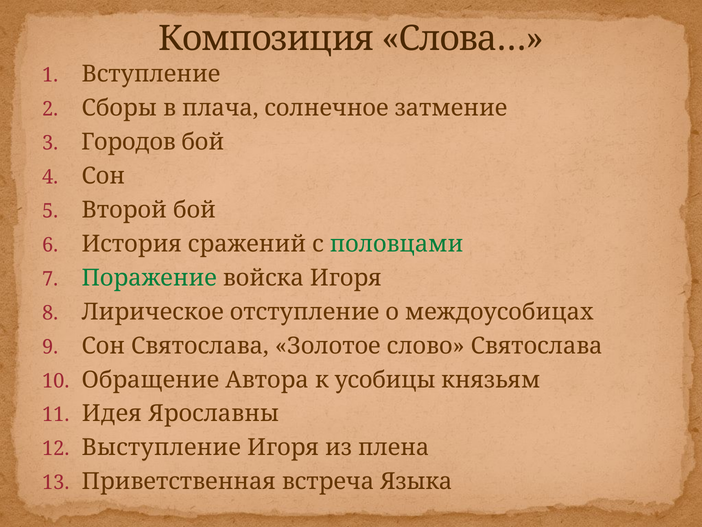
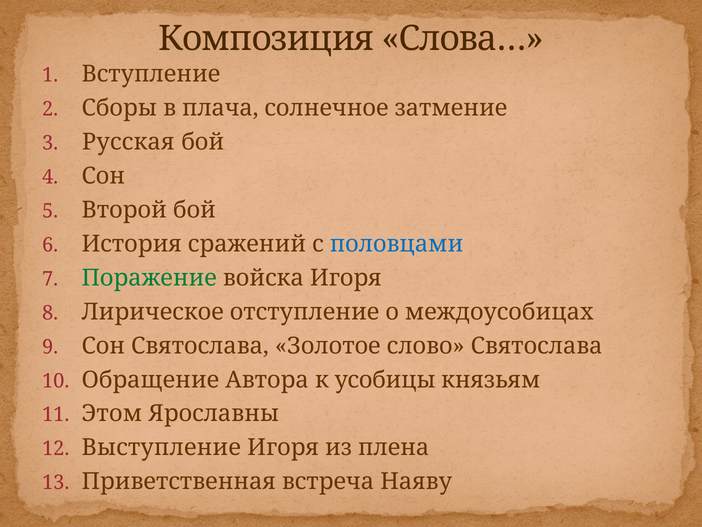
Городов: Городов -> Русская
половцами colour: green -> blue
Идея: Идея -> Этом
Языка: Языка -> Наяву
